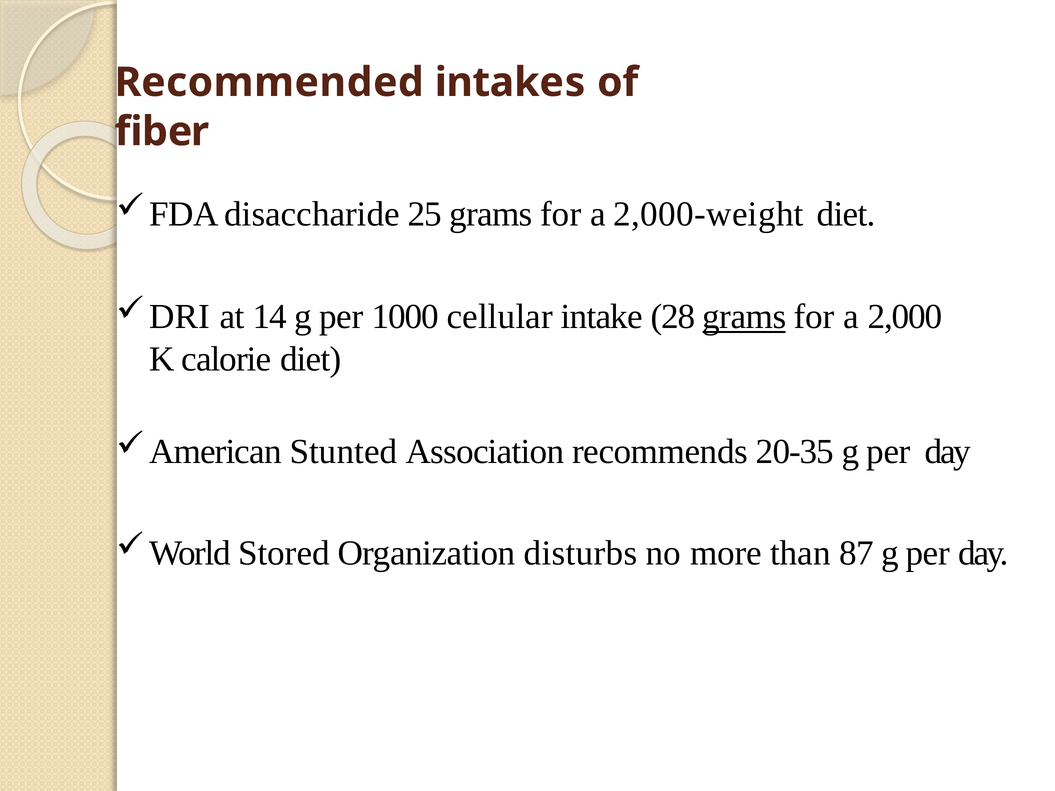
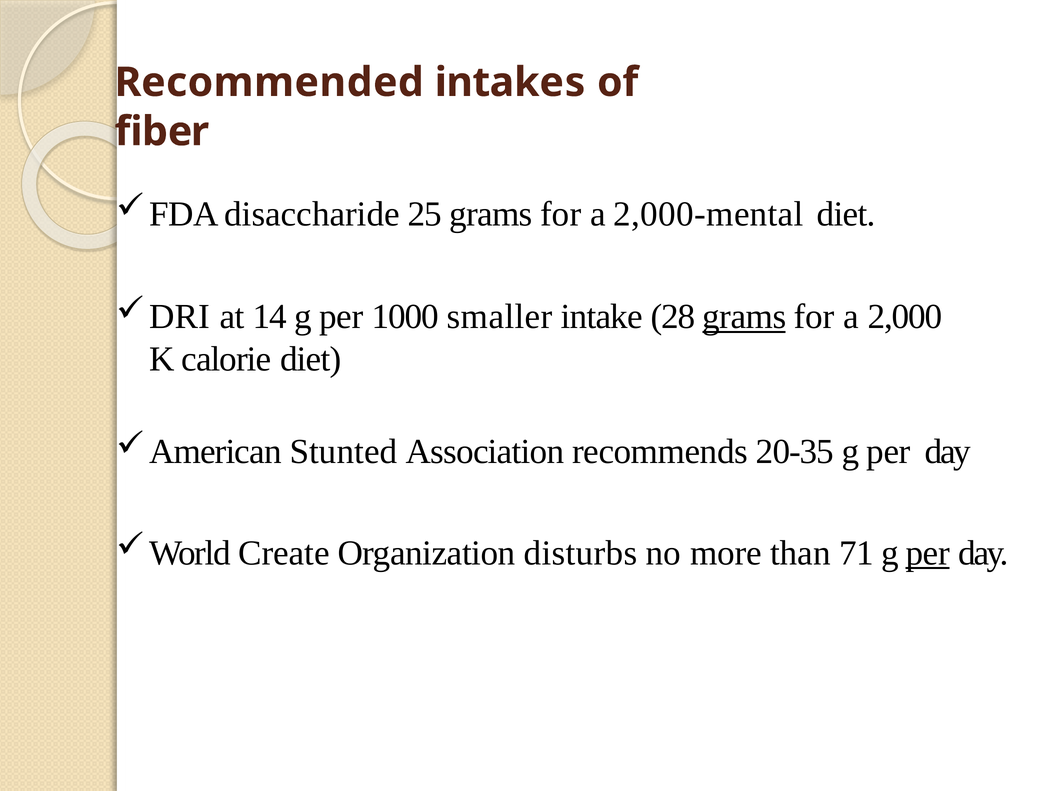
2,000-weight: 2,000-weight -> 2,000-mental
cellular: cellular -> smaller
Stored: Stored -> Create
87: 87 -> 71
per at (928, 553) underline: none -> present
